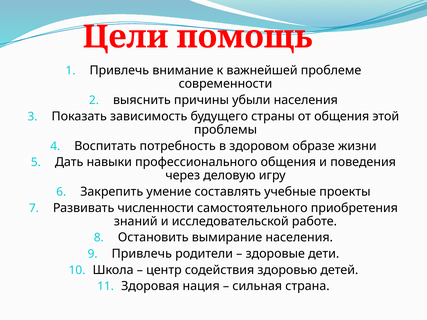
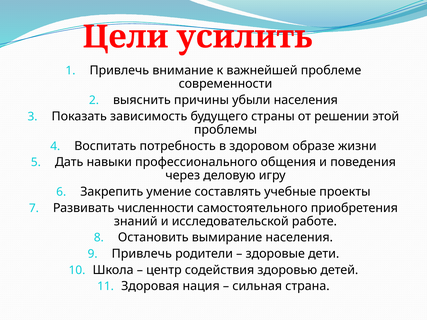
помощь: помощь -> усилить
от общения: общения -> решении
